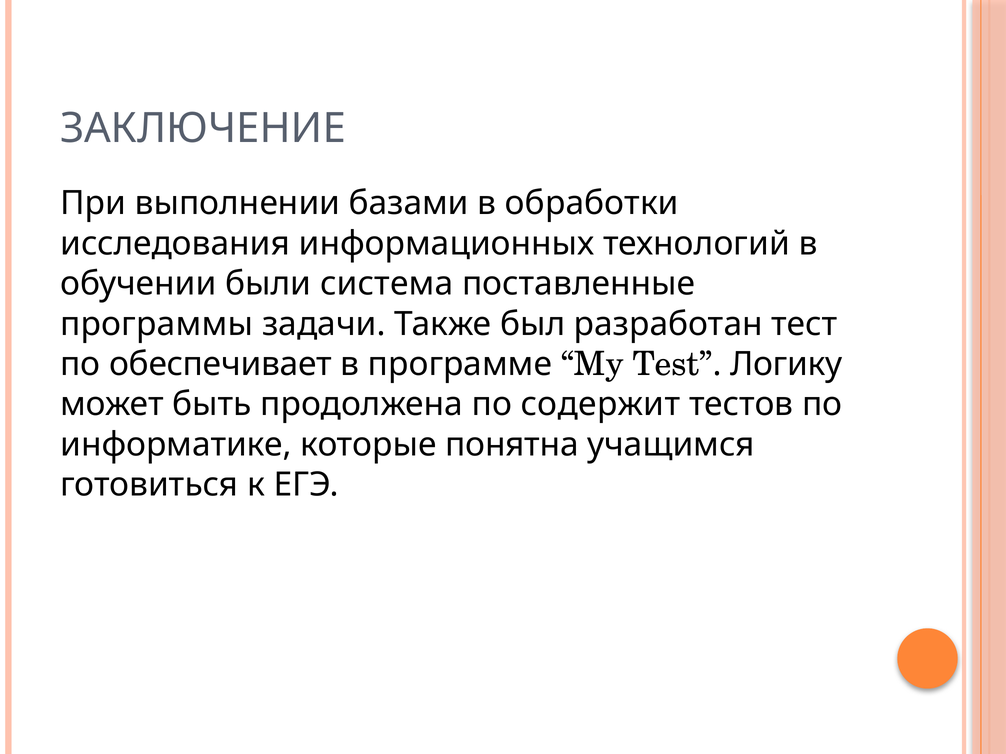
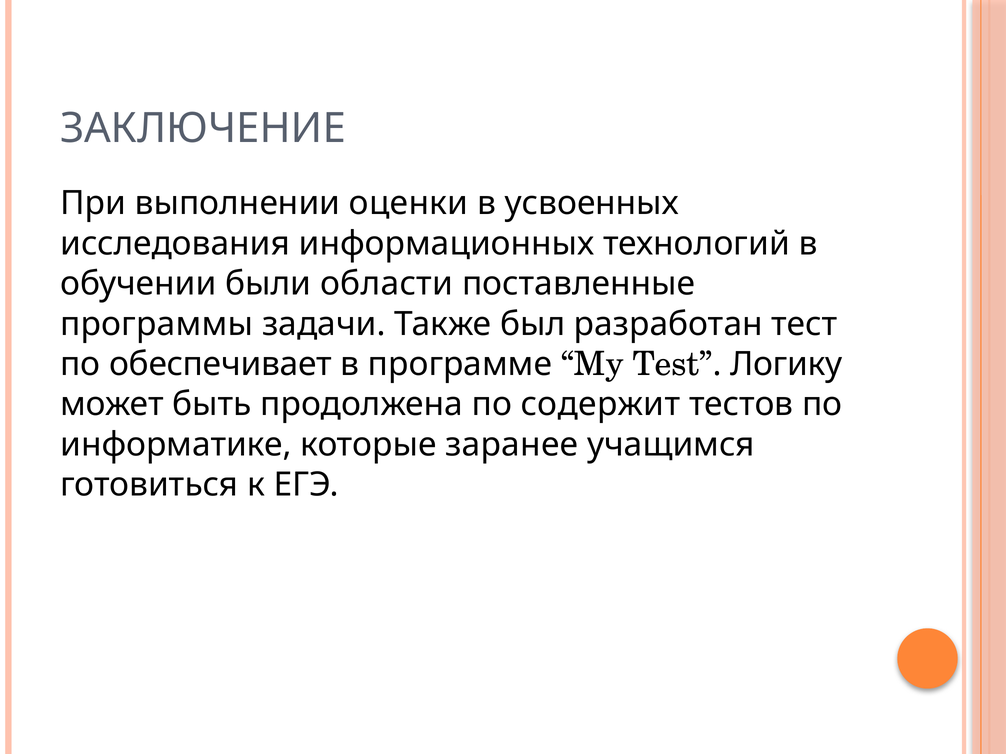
базами: базами -> оценки
обработки: обработки -> усвоенных
система: система -> области
понятна: понятна -> заранее
